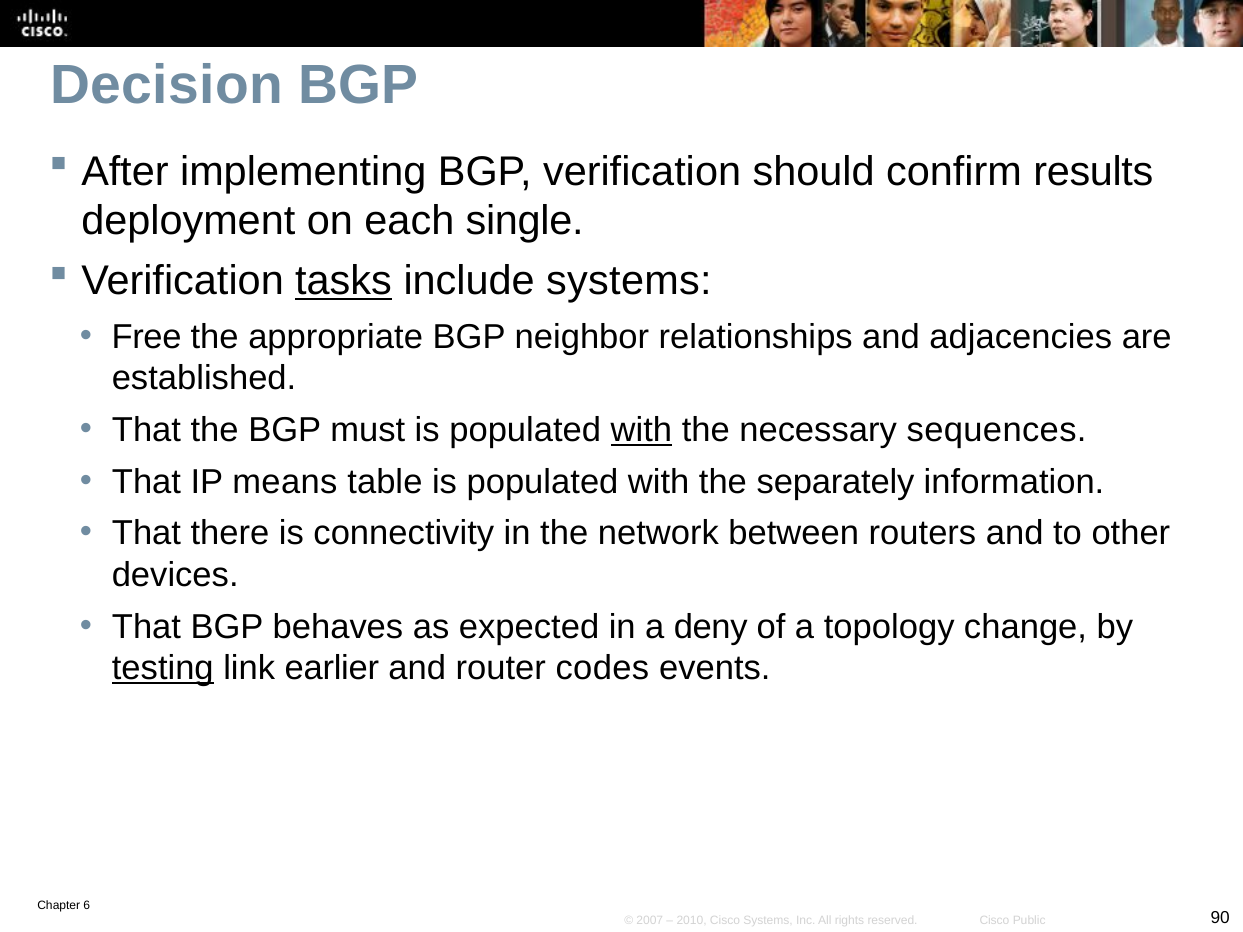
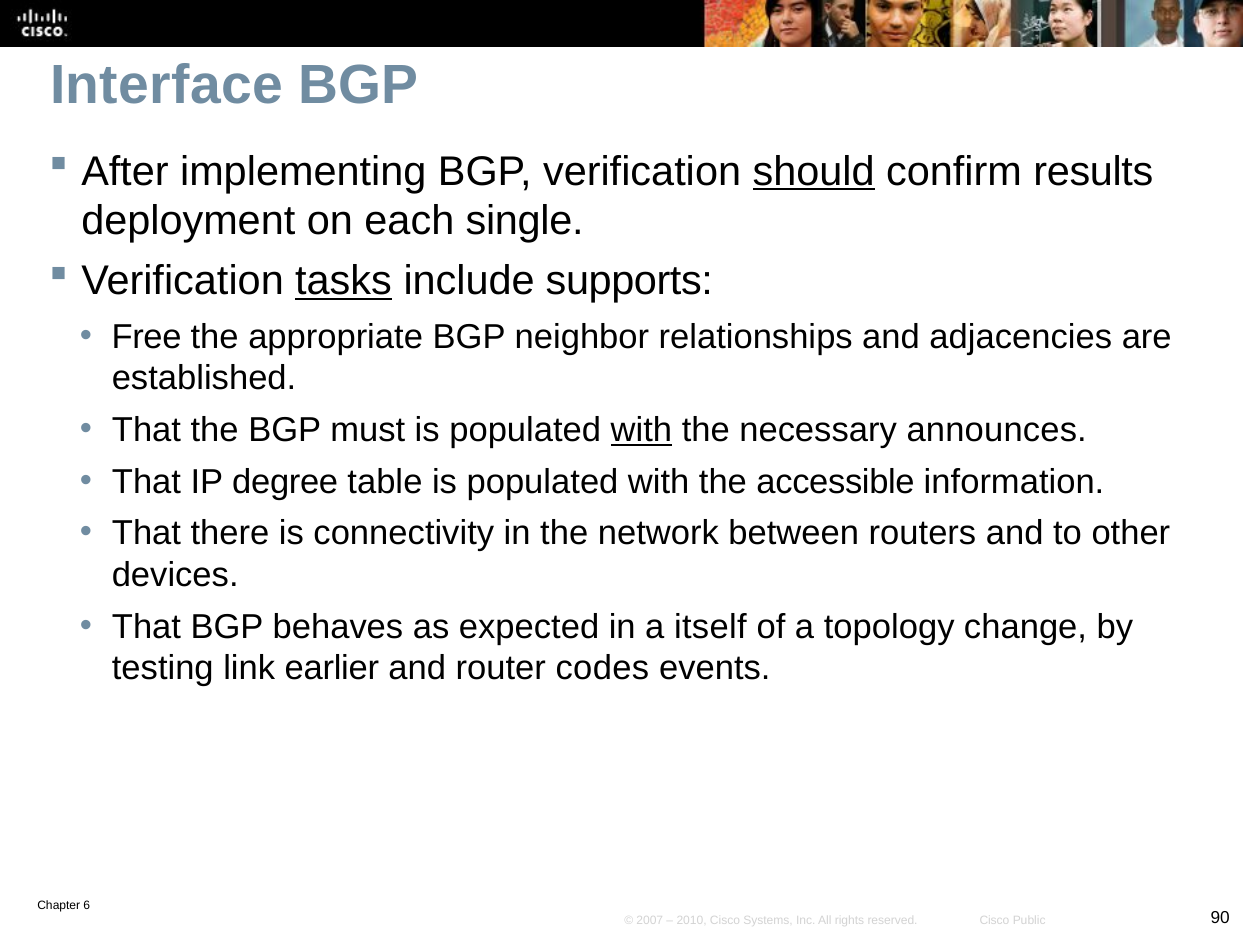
Decision: Decision -> Interface
should underline: none -> present
include systems: systems -> supports
sequences: sequences -> announces
means: means -> degree
separately: separately -> accessible
deny: deny -> itself
testing underline: present -> none
